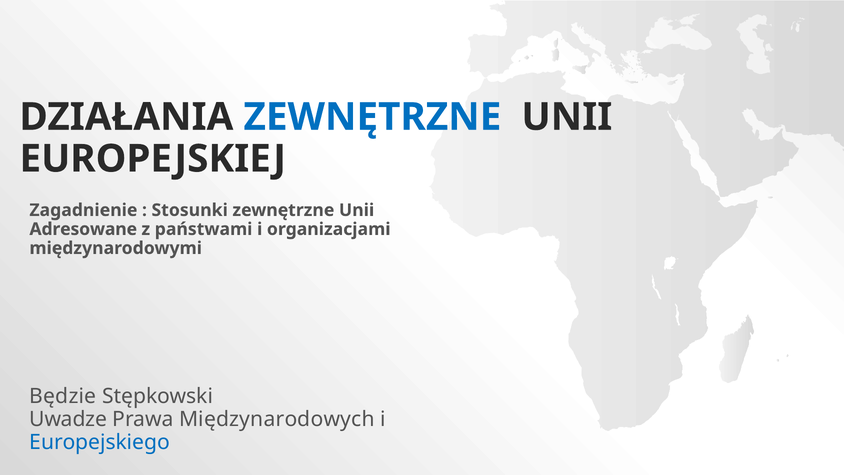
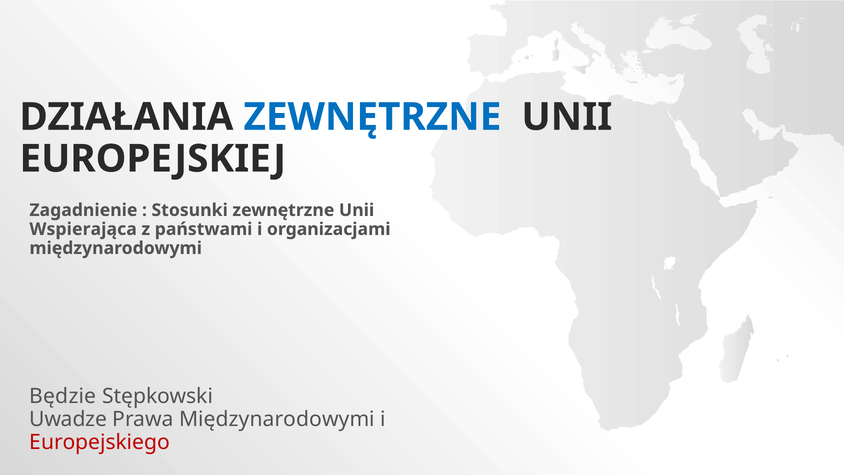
Adresowane: Adresowane -> Wspierająca
Prawa Międzynarodowych: Międzynarodowych -> Międzynarodowymi
Europejskiego colour: blue -> red
